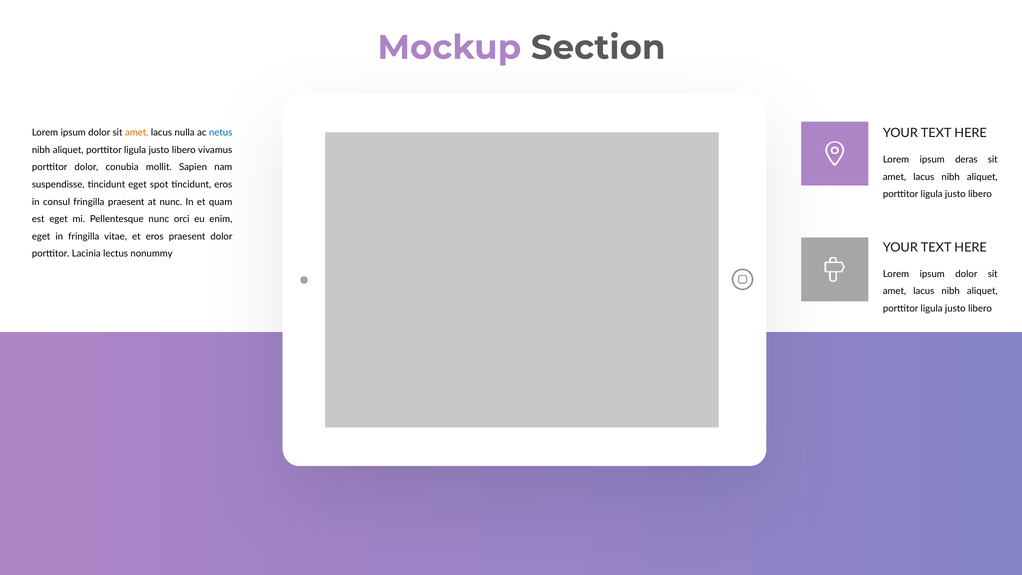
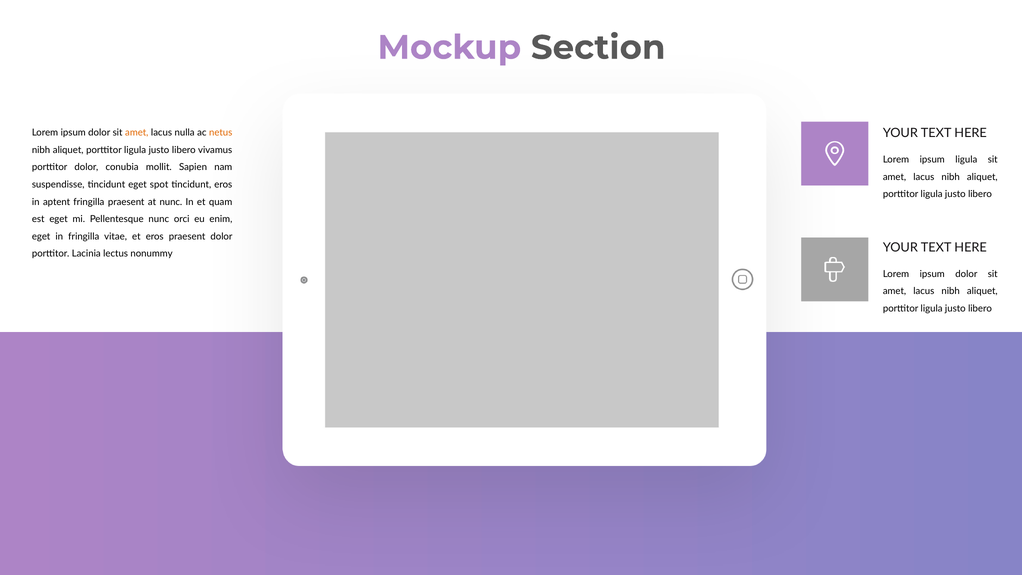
netus colour: blue -> orange
ipsum deras: deras -> ligula
consul: consul -> aptent
